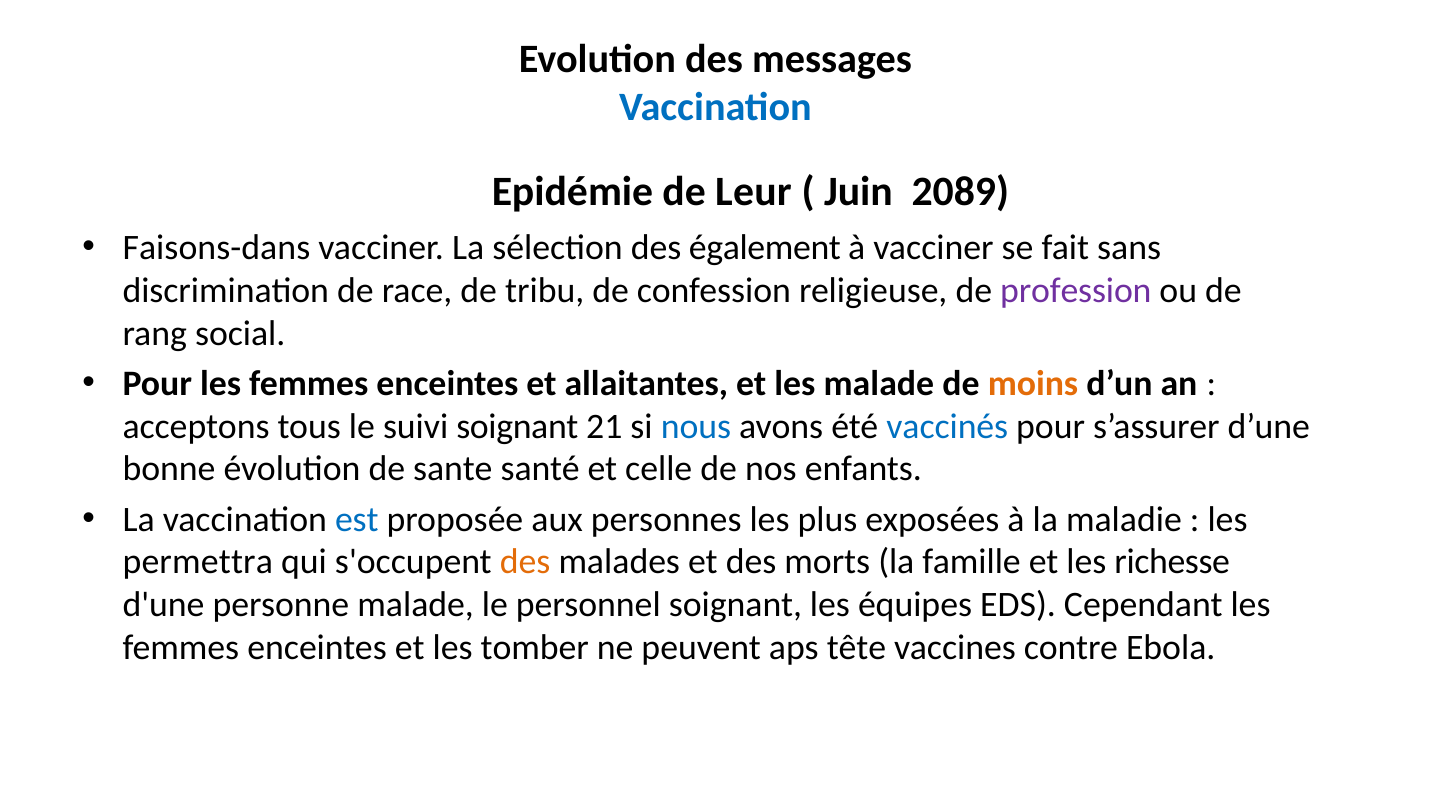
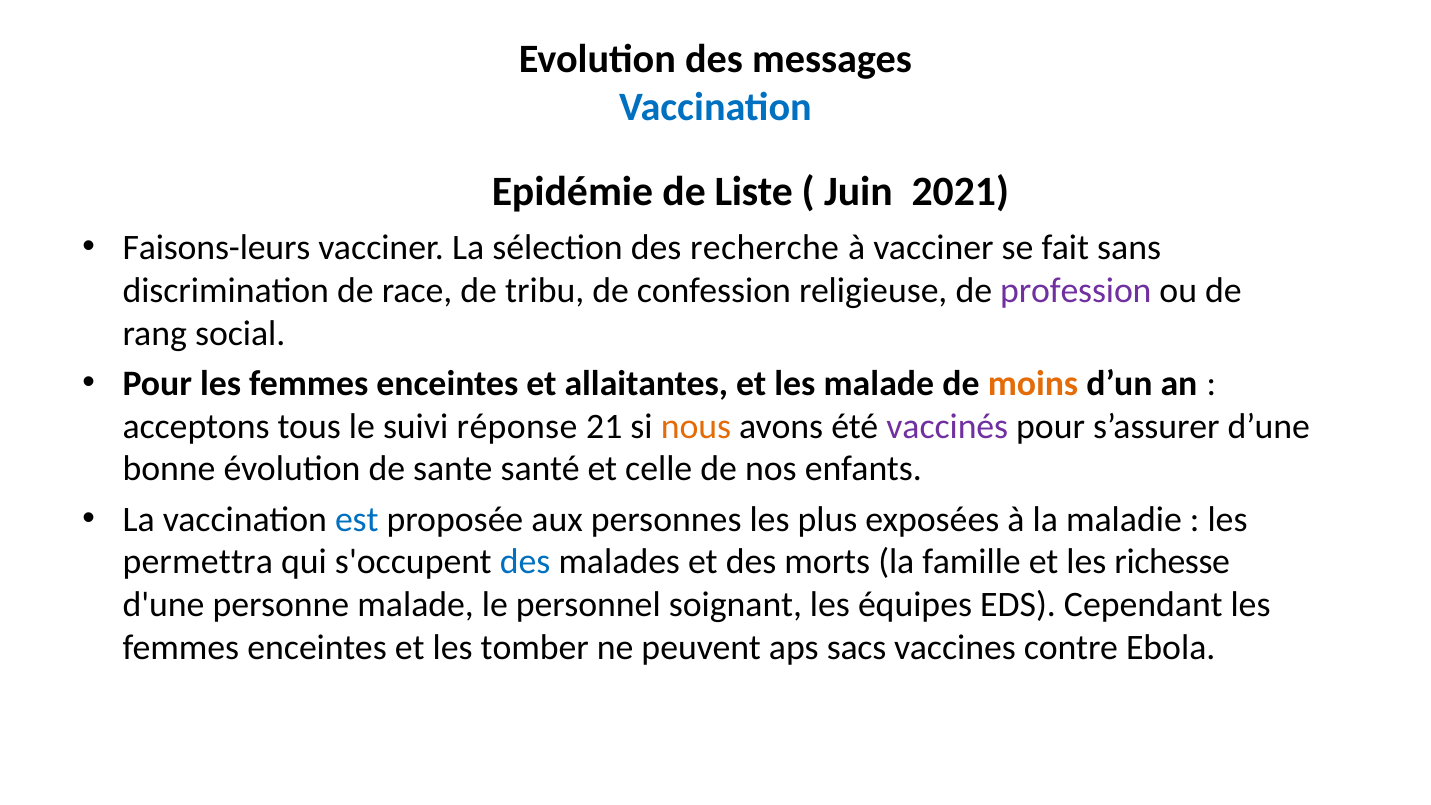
Leur: Leur -> Liste
2089: 2089 -> 2021
Faisons-dans: Faisons-dans -> Faisons-leurs
également: également -> recherche
suivi soignant: soignant -> réponse
nous colour: blue -> orange
vaccinés colour: blue -> purple
des at (525, 562) colour: orange -> blue
tête: tête -> sacs
